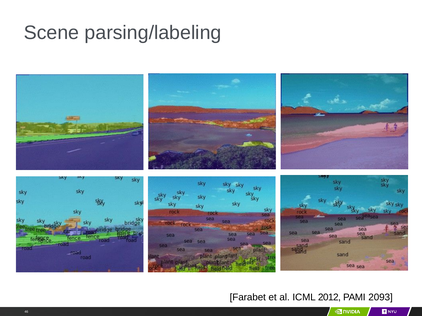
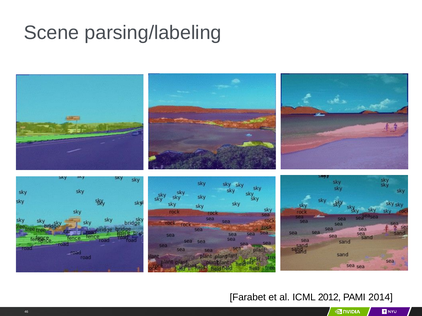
2093: 2093 -> 2014
